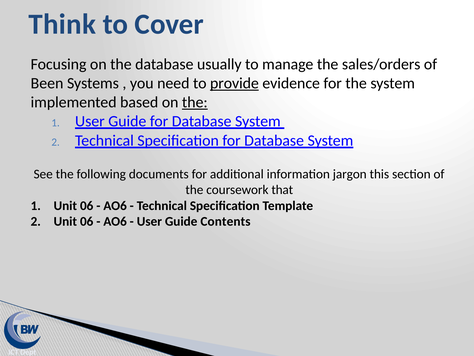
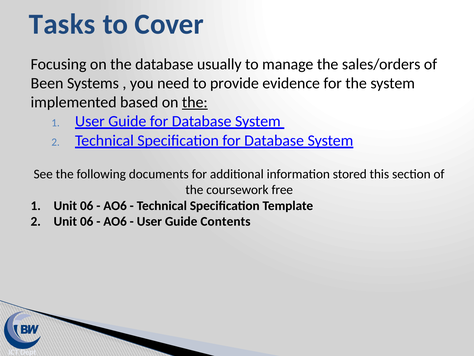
Think: Think -> Tasks
provide underline: present -> none
jargon: jargon -> stored
that: that -> free
